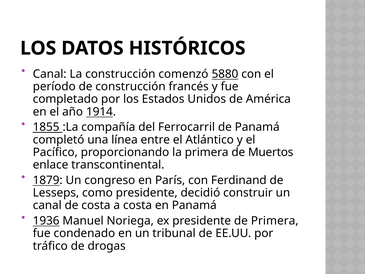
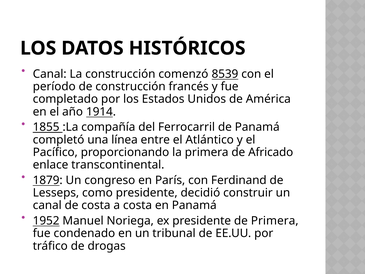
5880: 5880 -> 8539
Muertos: Muertos -> Africado
1936: 1936 -> 1952
